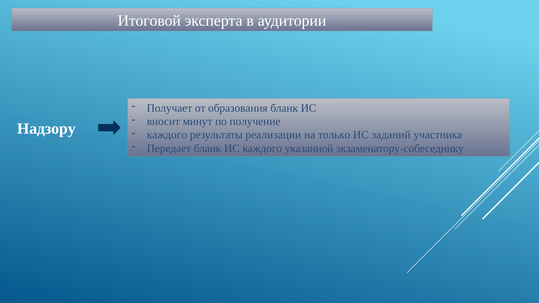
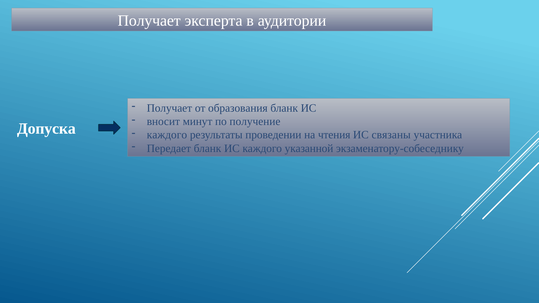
Итоговой at (149, 21): Итоговой -> Получает
Надзору: Надзору -> Допуска
реализации: реализации -> проведении
только: только -> чтения
заданий: заданий -> связаны
